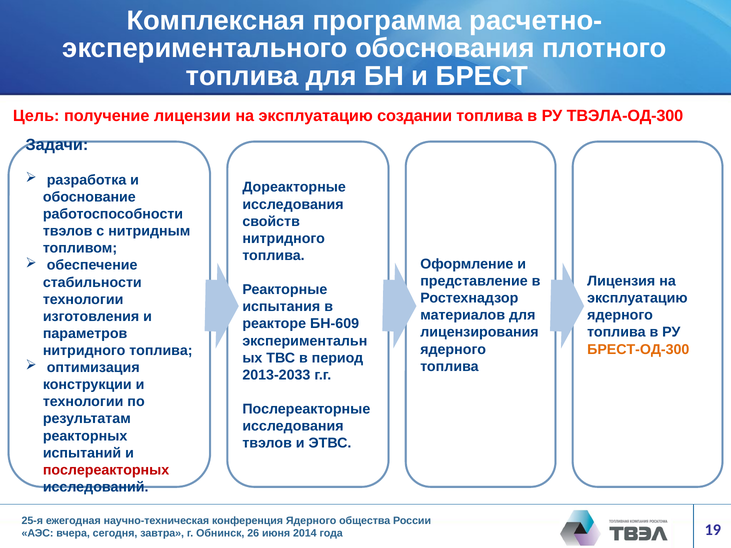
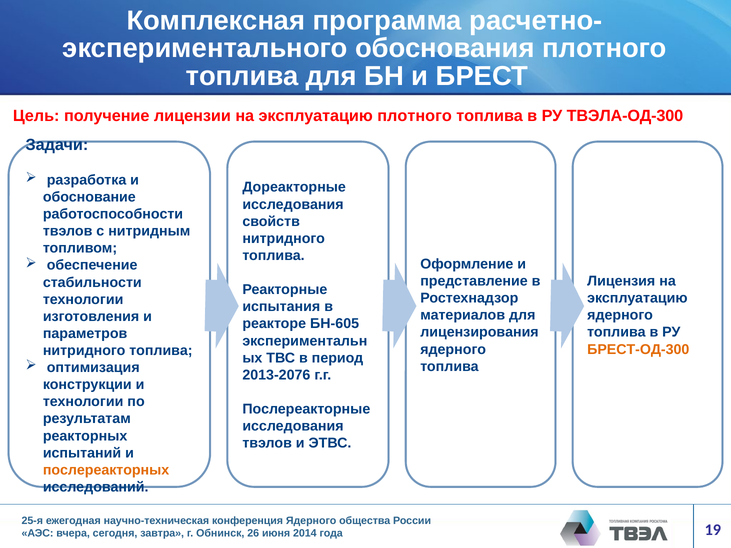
эксплуатацию создании: создании -> плотного
БН-609: БН-609 -> БН-605
2013-2033: 2013-2033 -> 2013-2076
послереакторных colour: red -> orange
